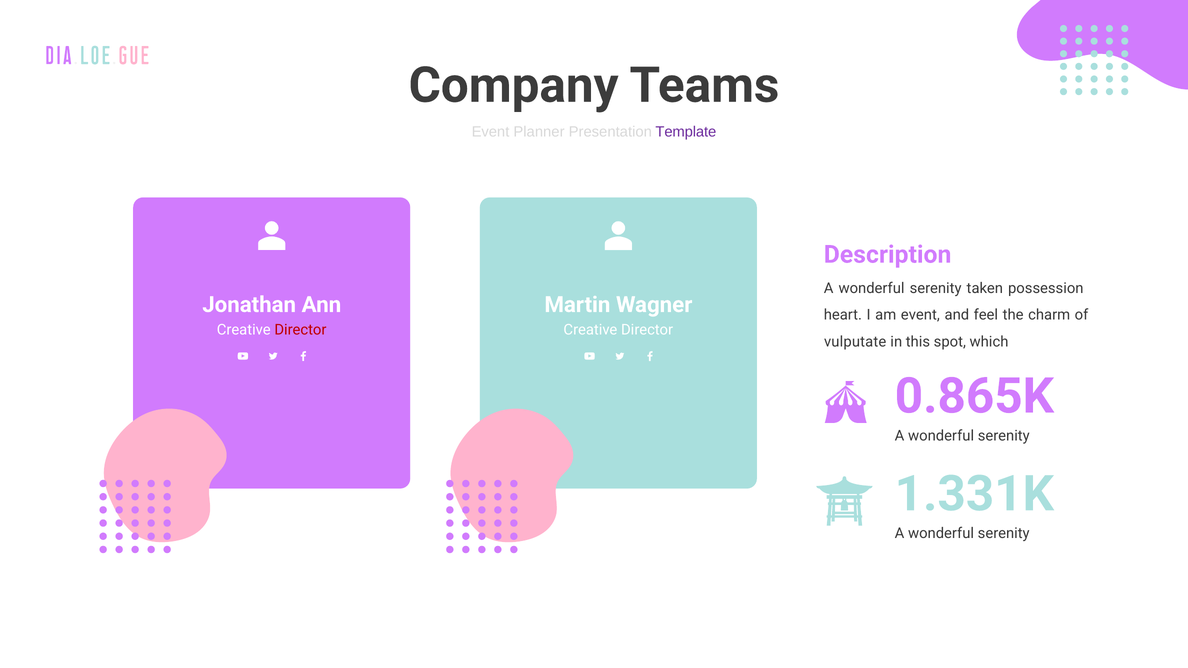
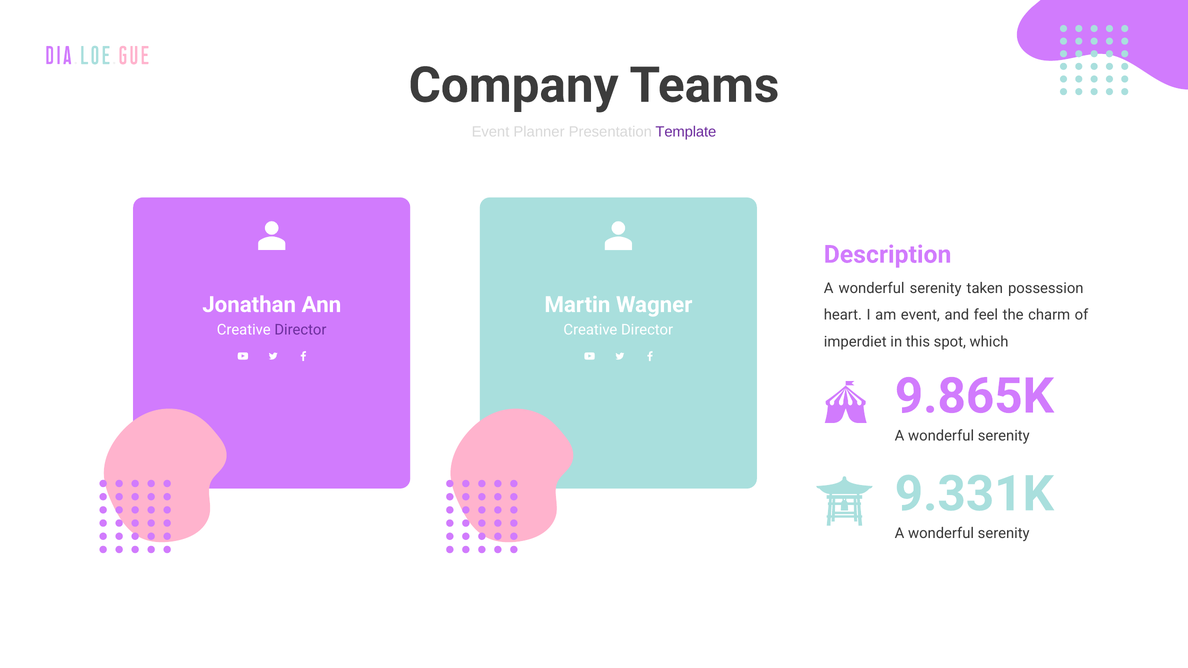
Director at (300, 330) colour: red -> purple
vulputate: vulputate -> imperdiet
0.865K: 0.865K -> 9.865K
1.331K: 1.331K -> 9.331K
